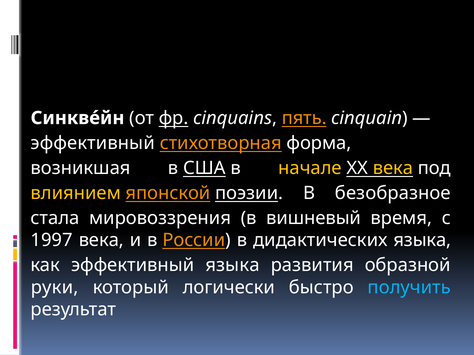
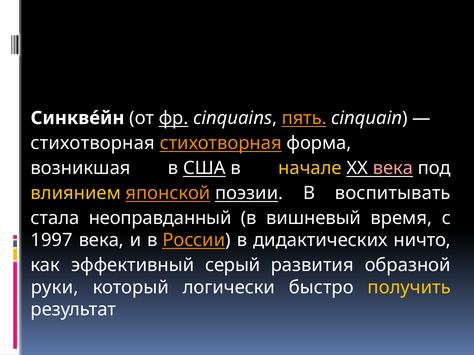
эффективный at (93, 143): эффективный -> стихотворная
века at (393, 168) colour: yellow -> pink
безобразное: безобразное -> воспитывать
мировоззрения: мировоззрения -> неоправданный
дидактических языка: языка -> ничто
эффективный языка: языка -> серый
получить colour: light blue -> yellow
